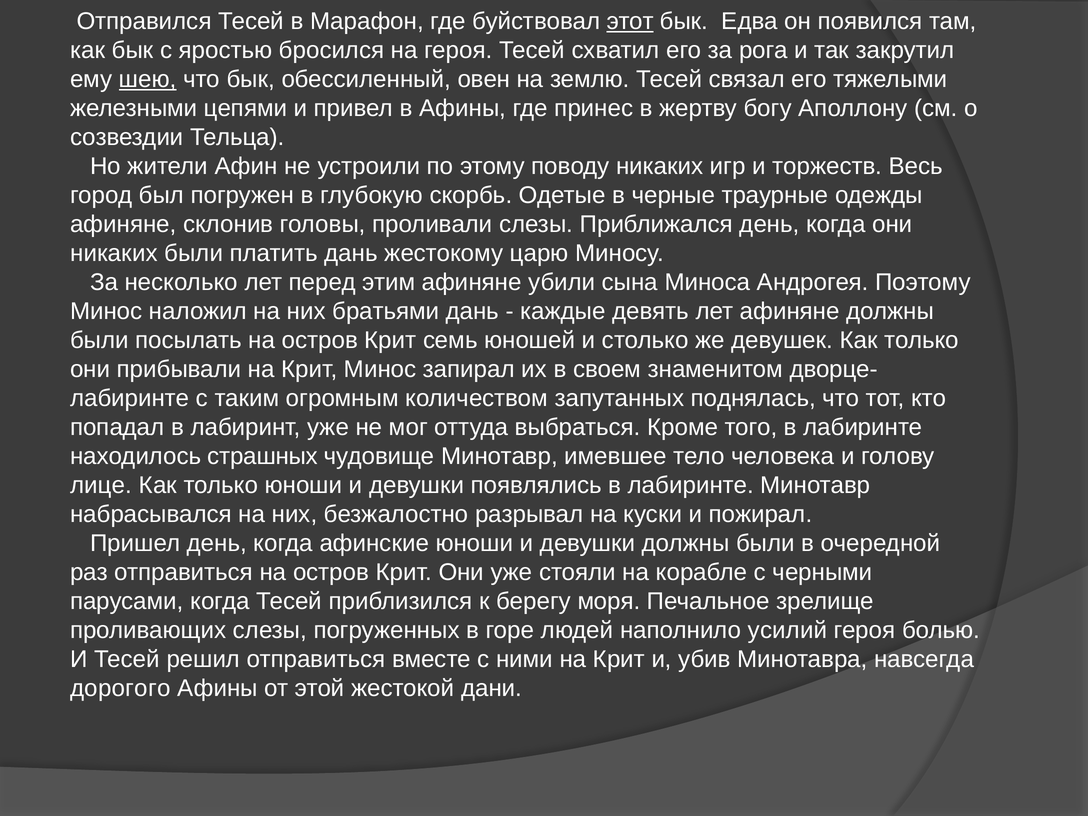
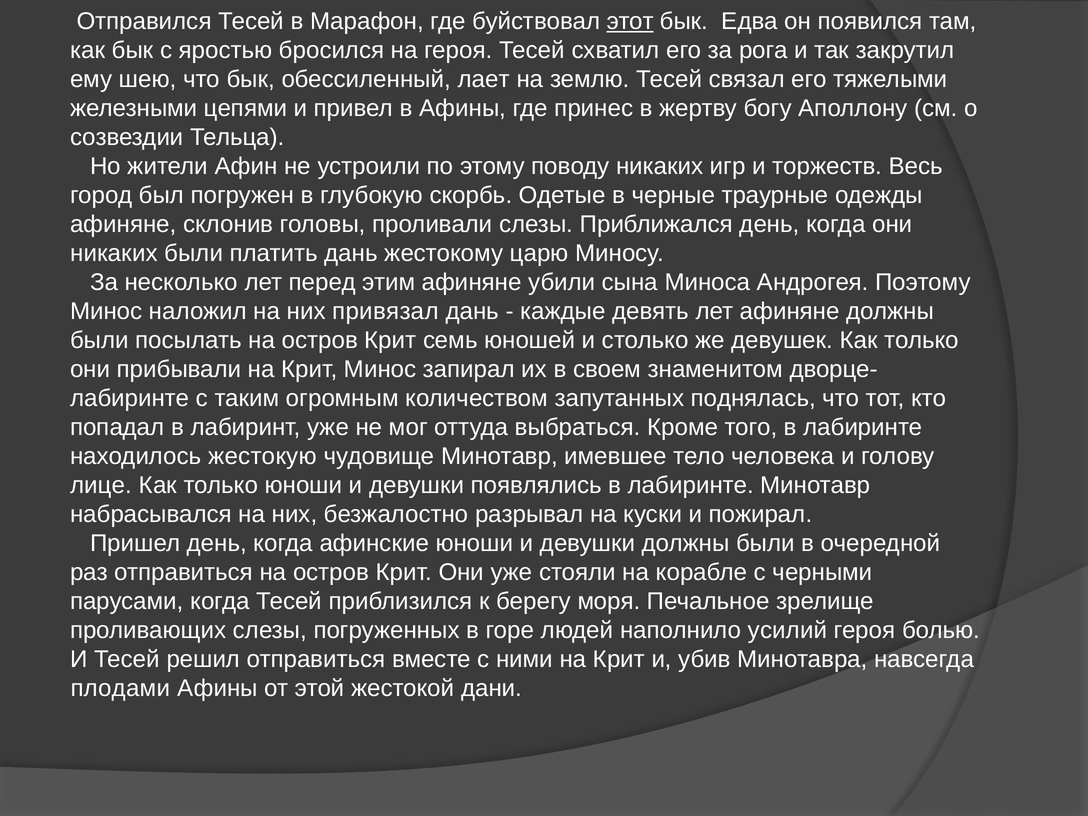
шею underline: present -> none
овен: овен -> лает
братьями: братьями -> привязал
страшных: страшных -> жестокую
дорогого: дорогого -> плодами
